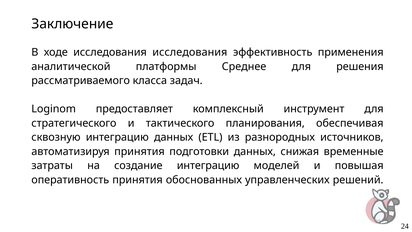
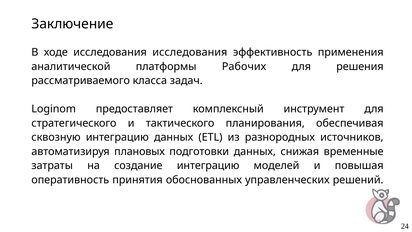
Среднее: Среднее -> Рабочих
автоматизируя принятия: принятия -> плановых
